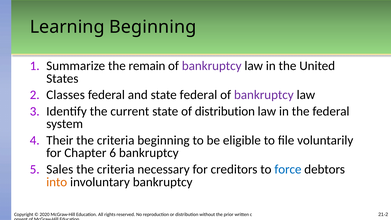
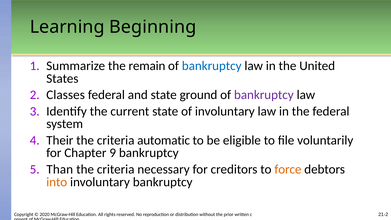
bankruptcy at (212, 66) colour: purple -> blue
state federal: federal -> ground
of distribution: distribution -> involuntary
criteria beginning: beginning -> automatic
6: 6 -> 9
Sales: Sales -> Than
force colour: blue -> orange
